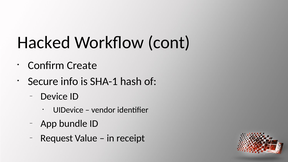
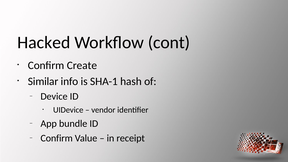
Secure: Secure -> Similar
Request at (57, 138): Request -> Confirm
